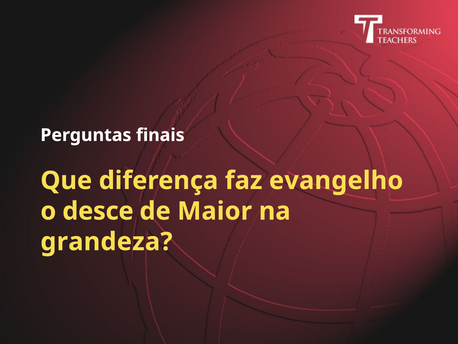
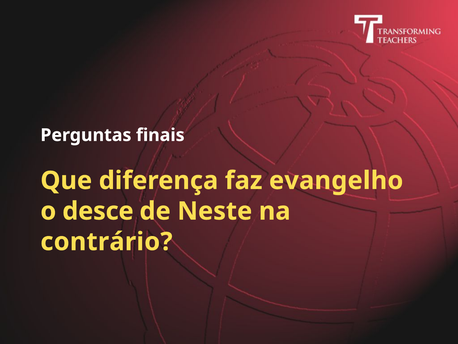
Maior: Maior -> Neste
grandeza: grandeza -> contrário
